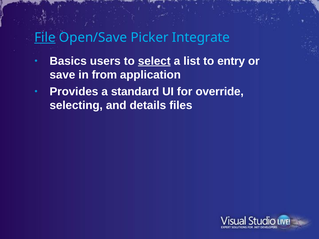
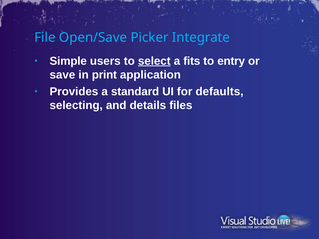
File underline: present -> none
Basics: Basics -> Simple
list: list -> fits
from: from -> print
override: override -> defaults
